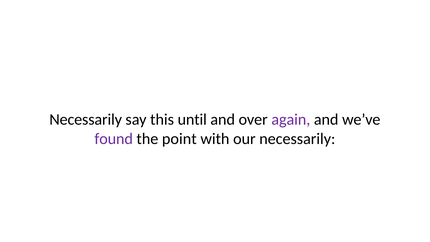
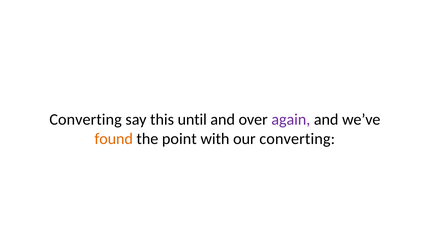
Necessarily at (86, 120): Necessarily -> Converting
found colour: purple -> orange
our necessarily: necessarily -> converting
